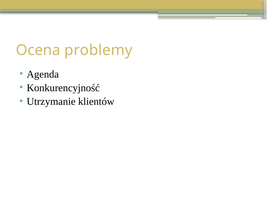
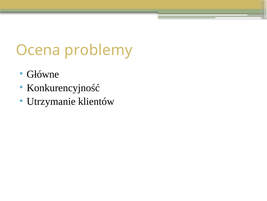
Agenda: Agenda -> Główne
